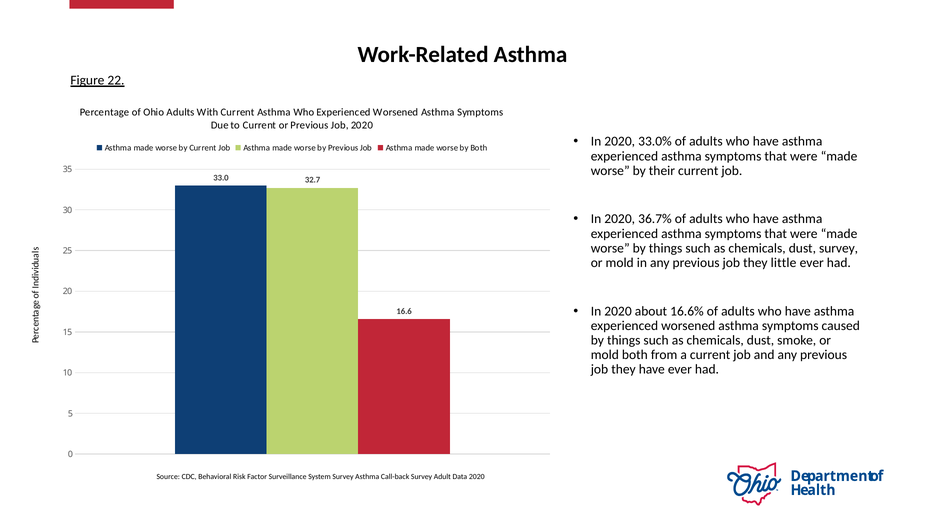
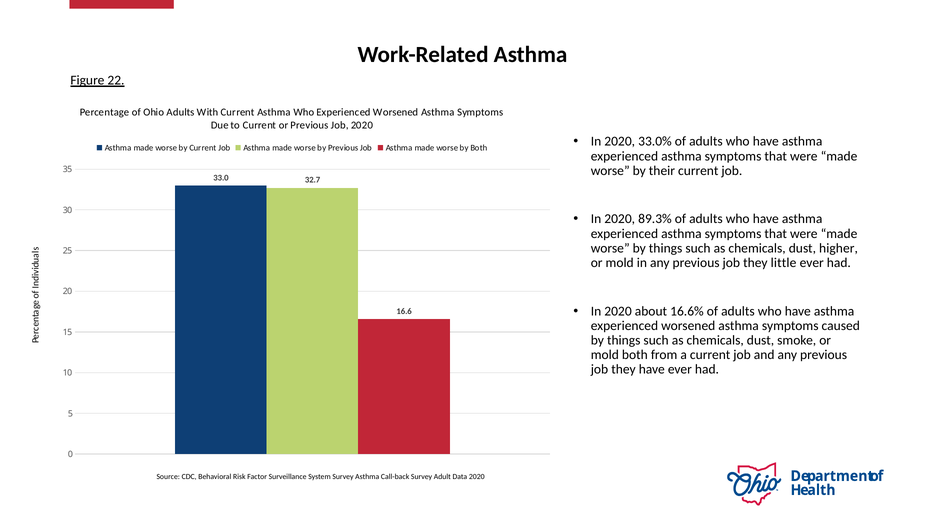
36.7%: 36.7% -> 89.3%
dust survey: survey -> higher
